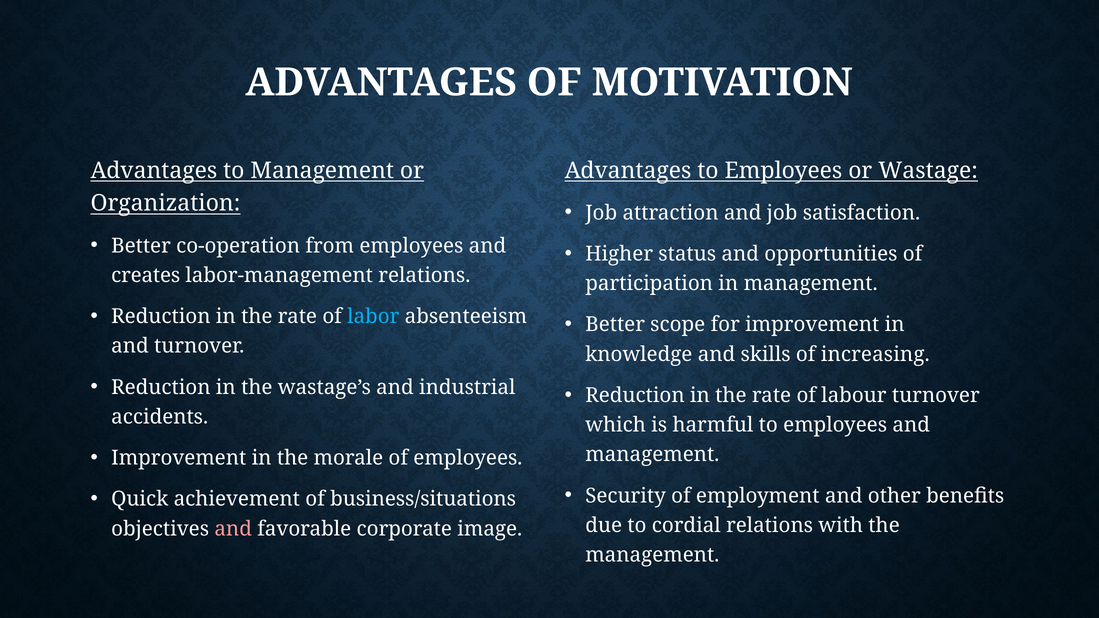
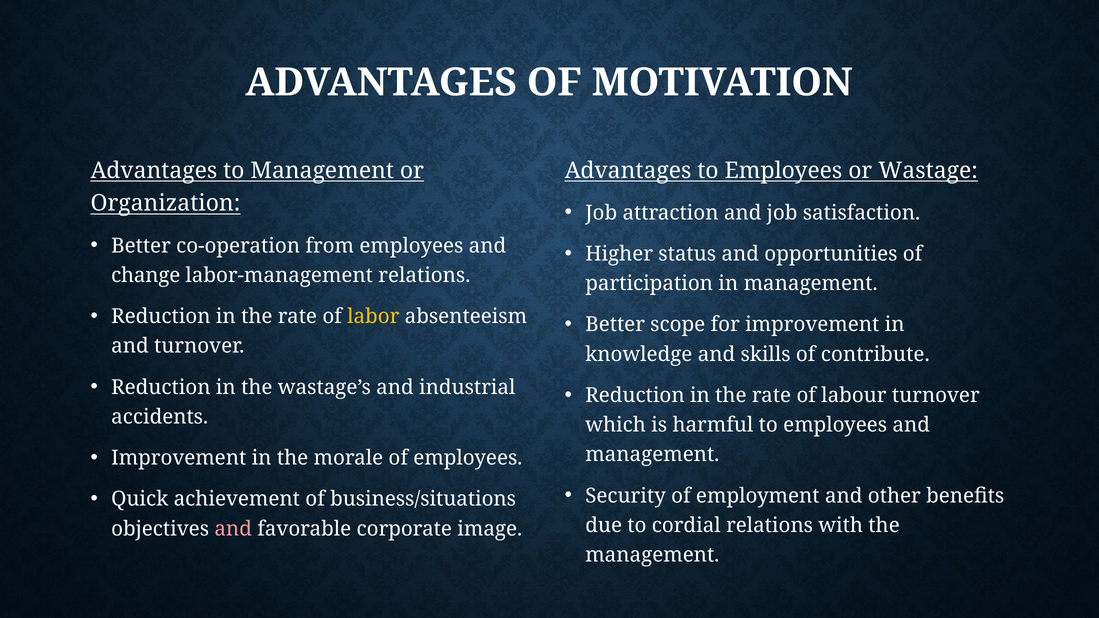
creates: creates -> change
labor colour: light blue -> yellow
increasing: increasing -> contribute
